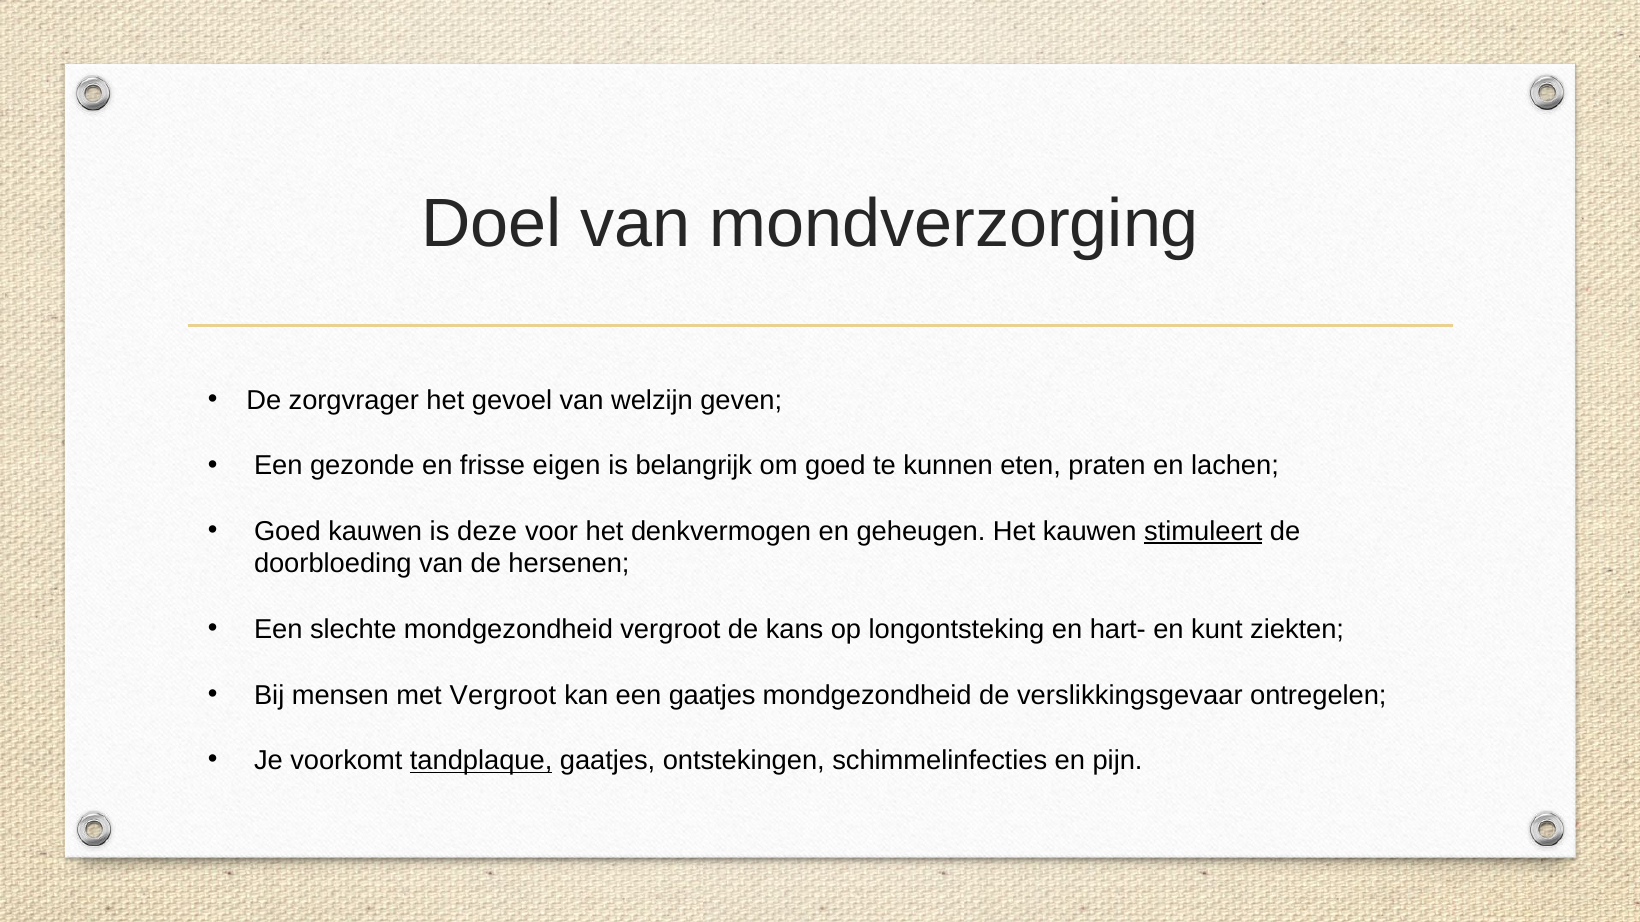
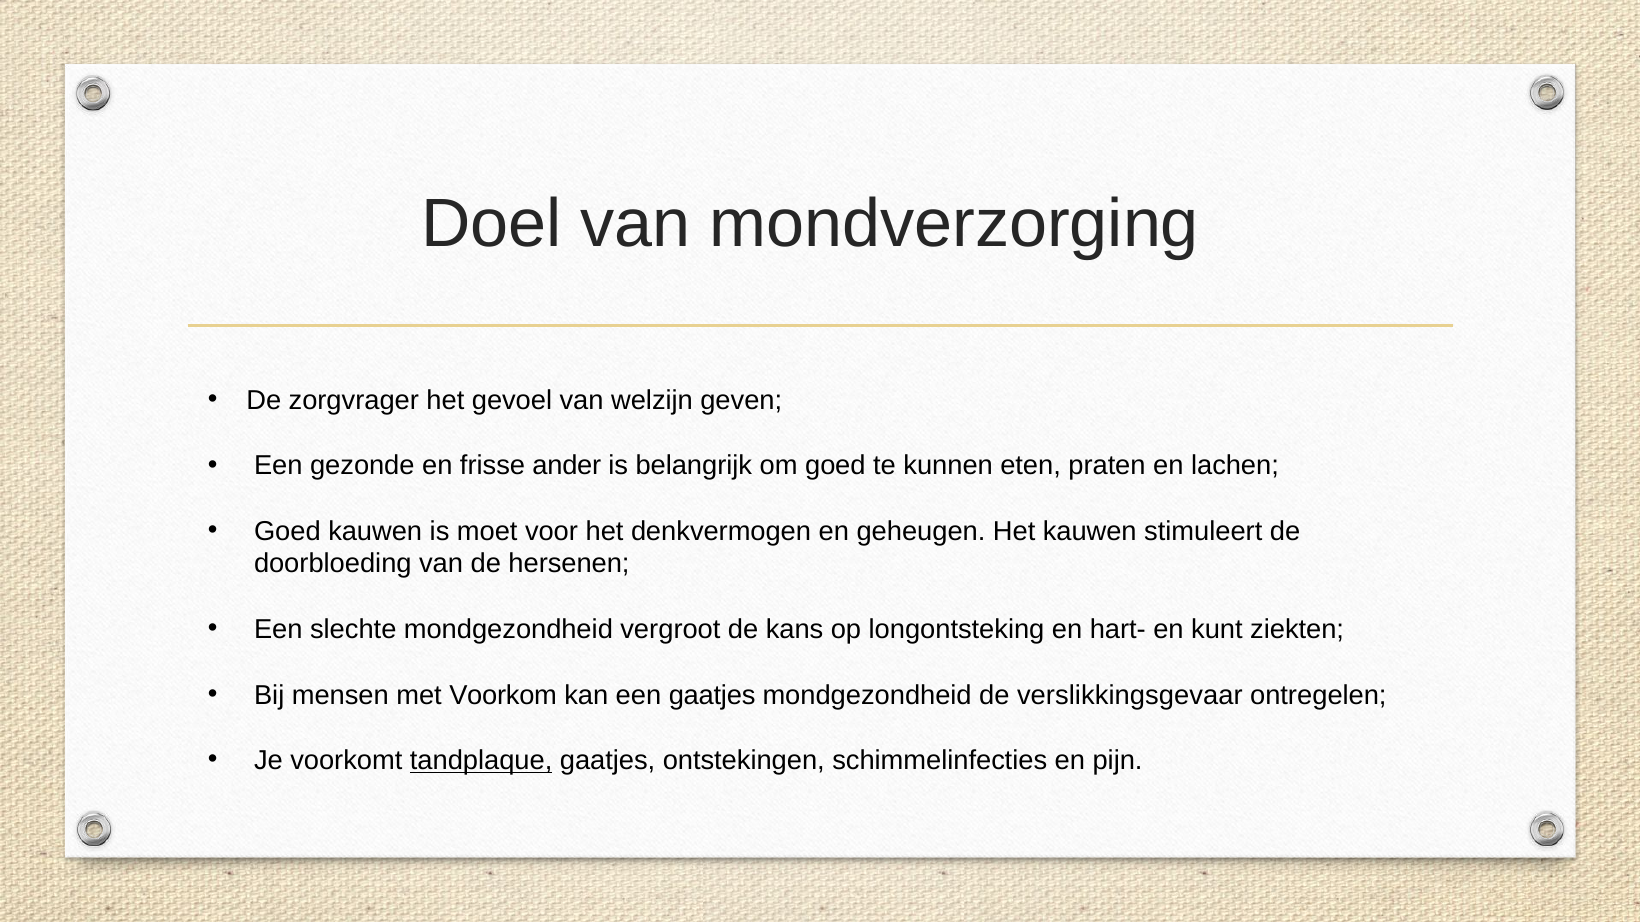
eigen: eigen -> ander
deze: deze -> moet
stimuleert underline: present -> none
met Vergroot: Vergroot -> Voorkom
